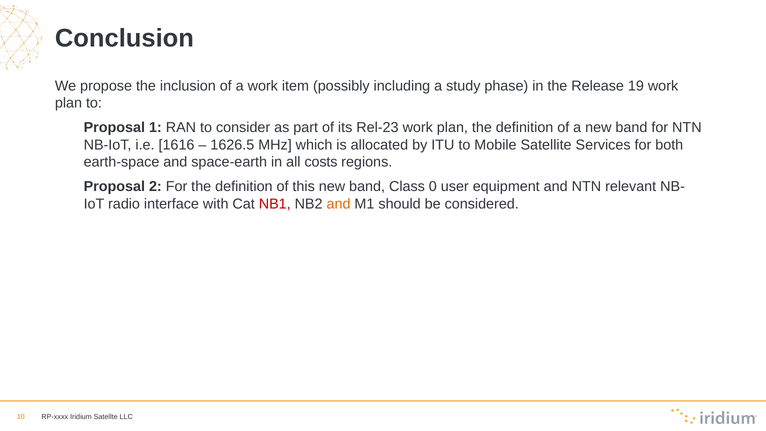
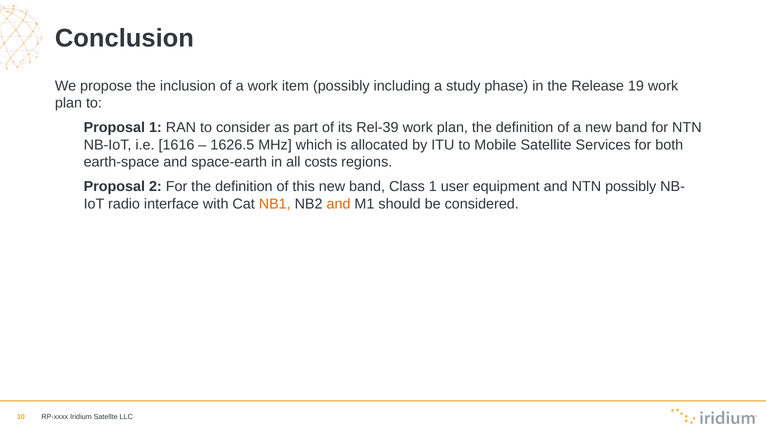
Rel-23: Rel-23 -> Rel-39
Class 0: 0 -> 1
NTN relevant: relevant -> possibly
NB1 colour: red -> orange
